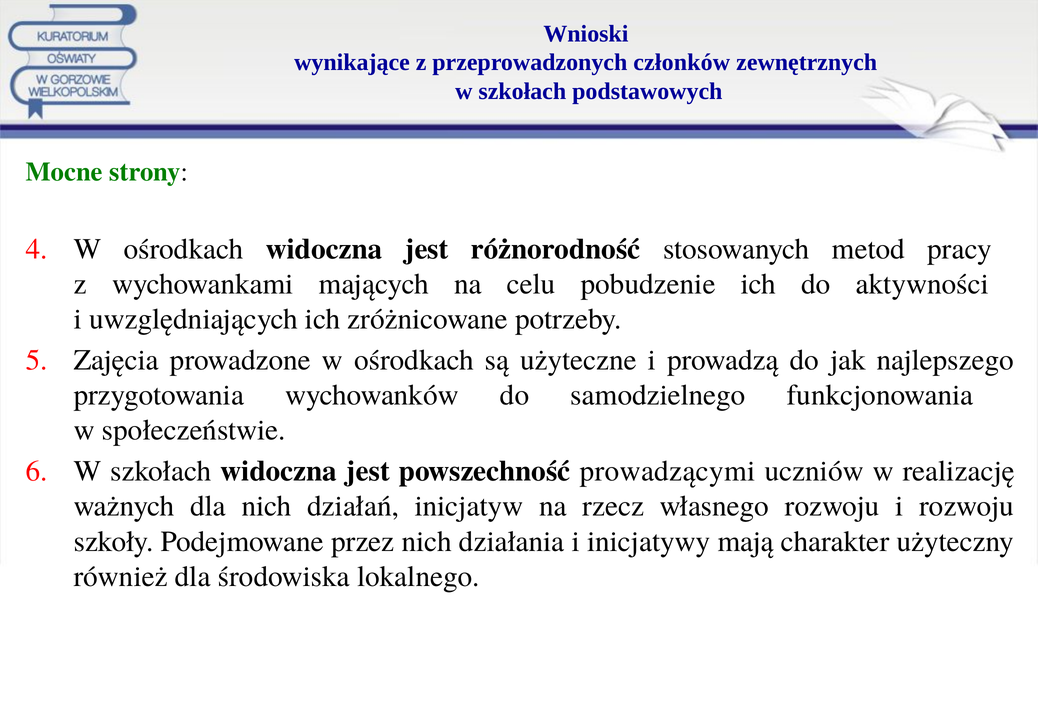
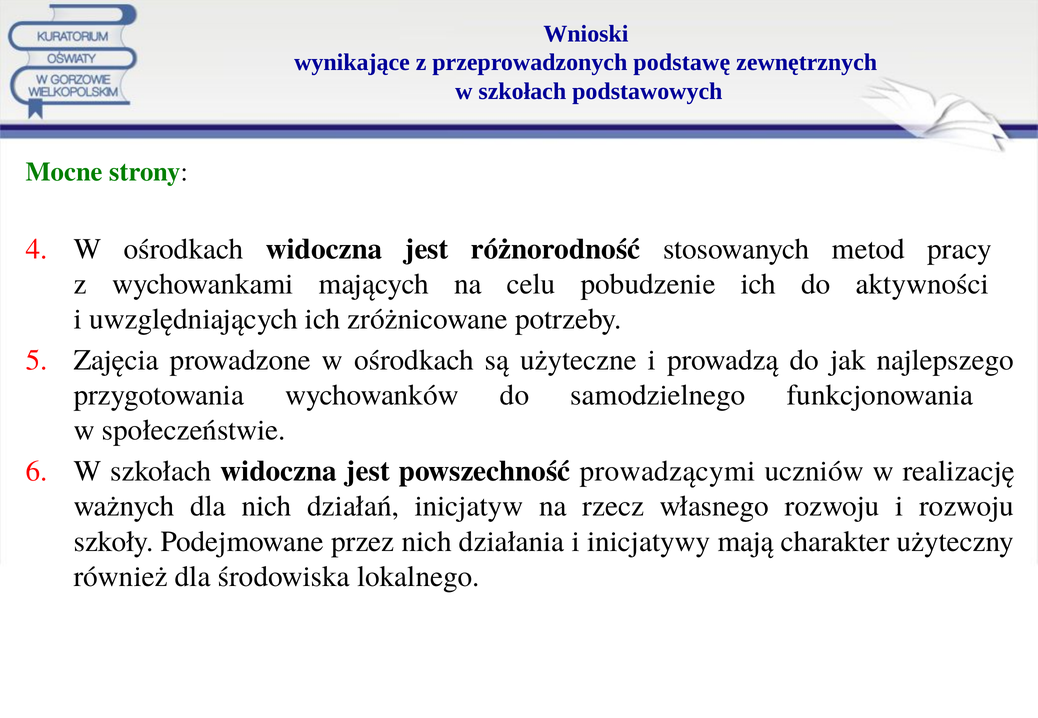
członków: członków -> podstawę
